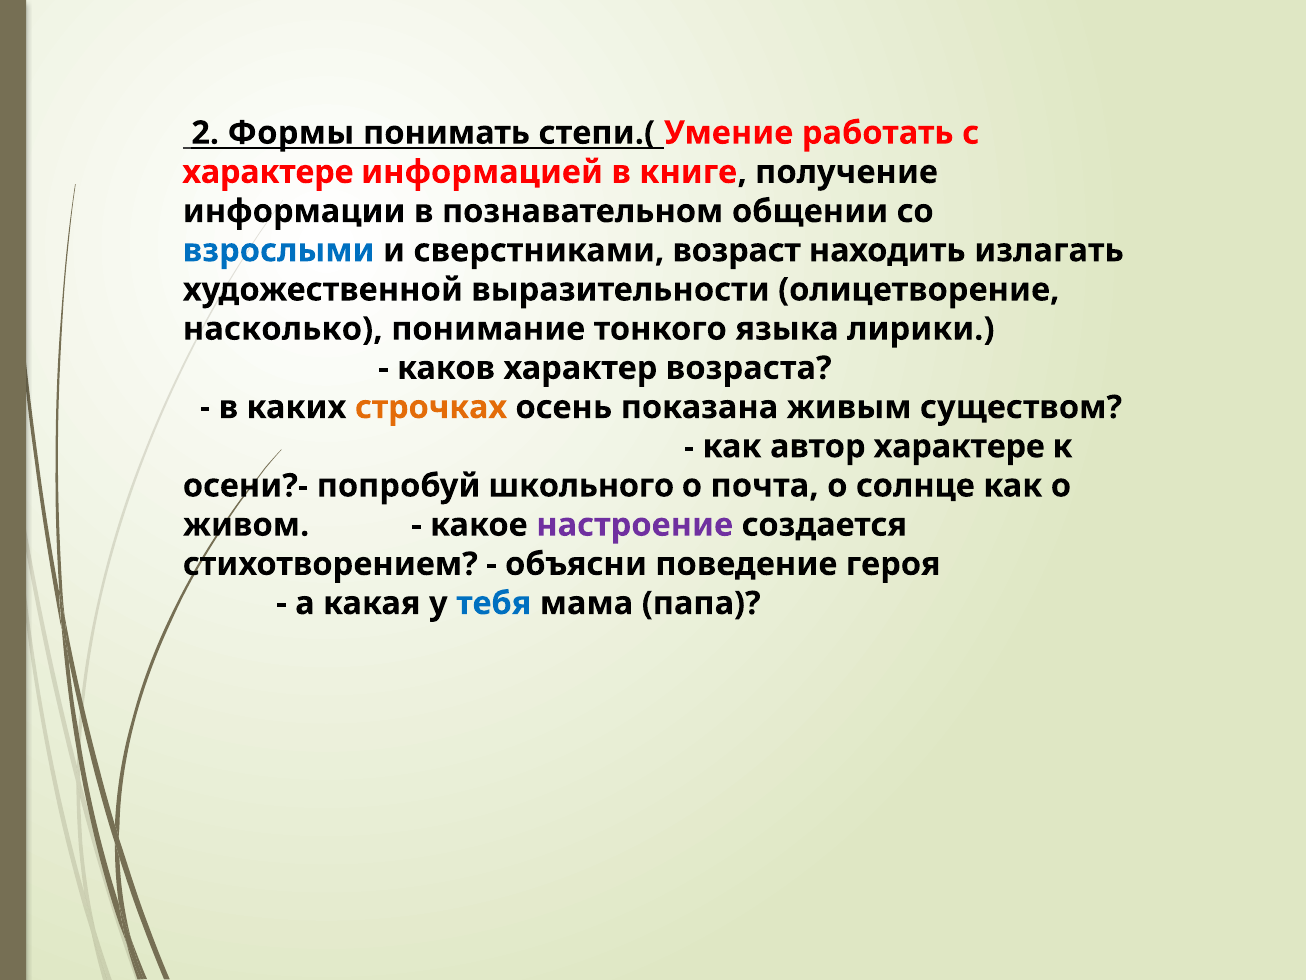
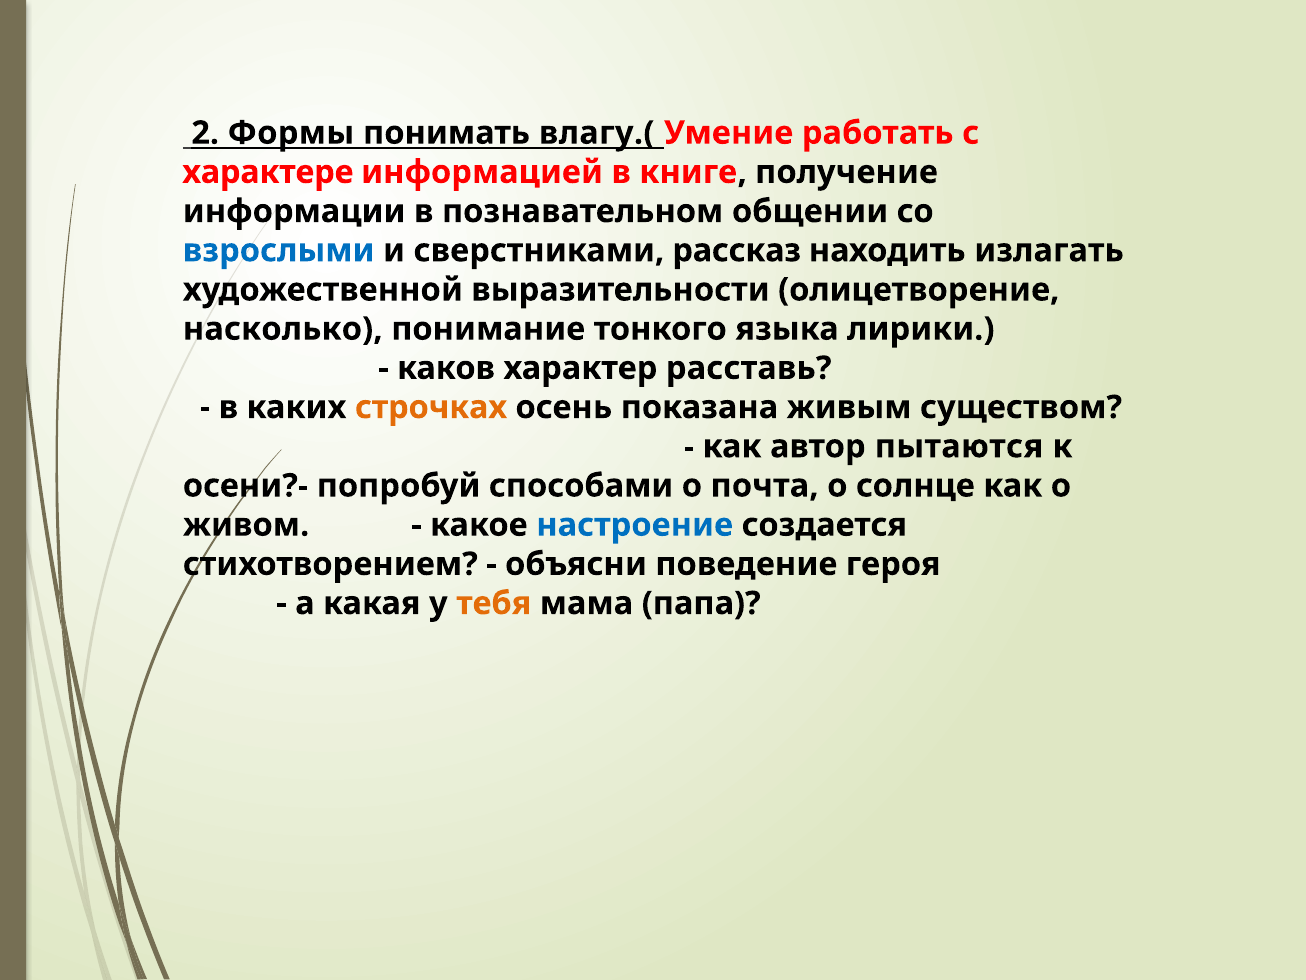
степи.(: степи.( -> влагу.(
возраст: возраст -> рассказ
возраста: возраста -> расставь
автор характере: характере -> пытаются
школьного: школьного -> способами
настроение colour: purple -> blue
тебя colour: blue -> orange
